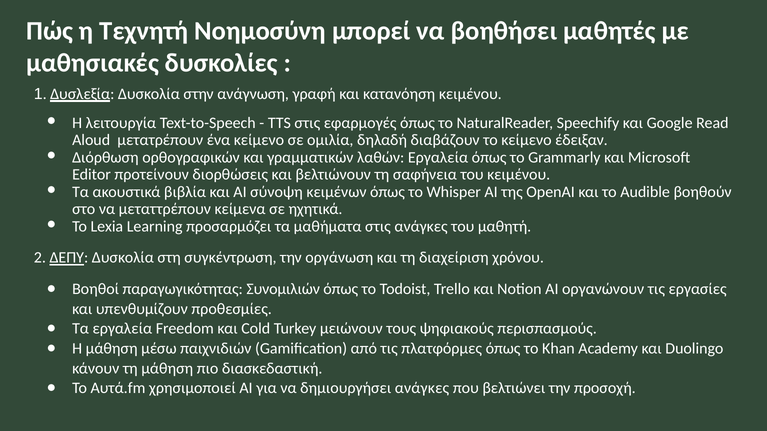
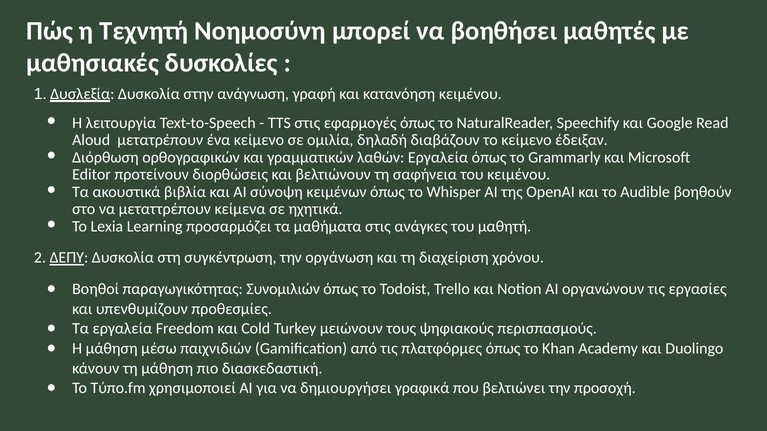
Αυτά.fm: Αυτά.fm -> Τύπο.fm
δημιουργήσει ανάγκες: ανάγκες -> γραφικά
